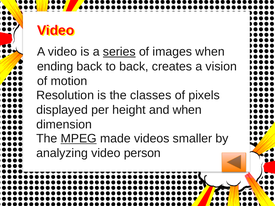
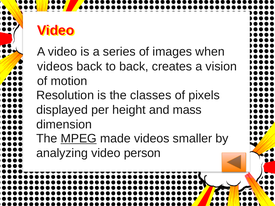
series underline: present -> none
ending at (55, 66): ending -> videos
and when: when -> mass
